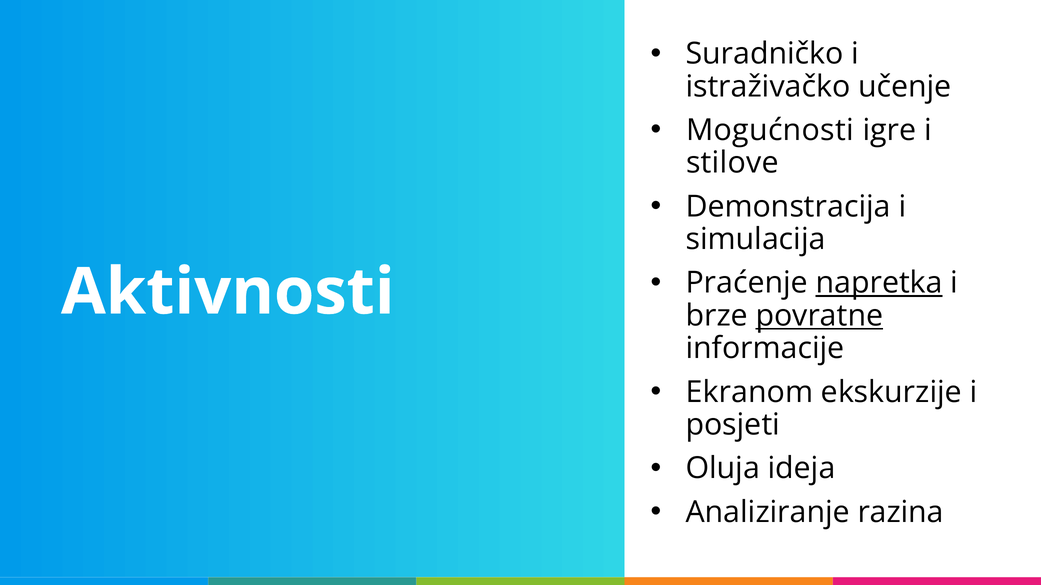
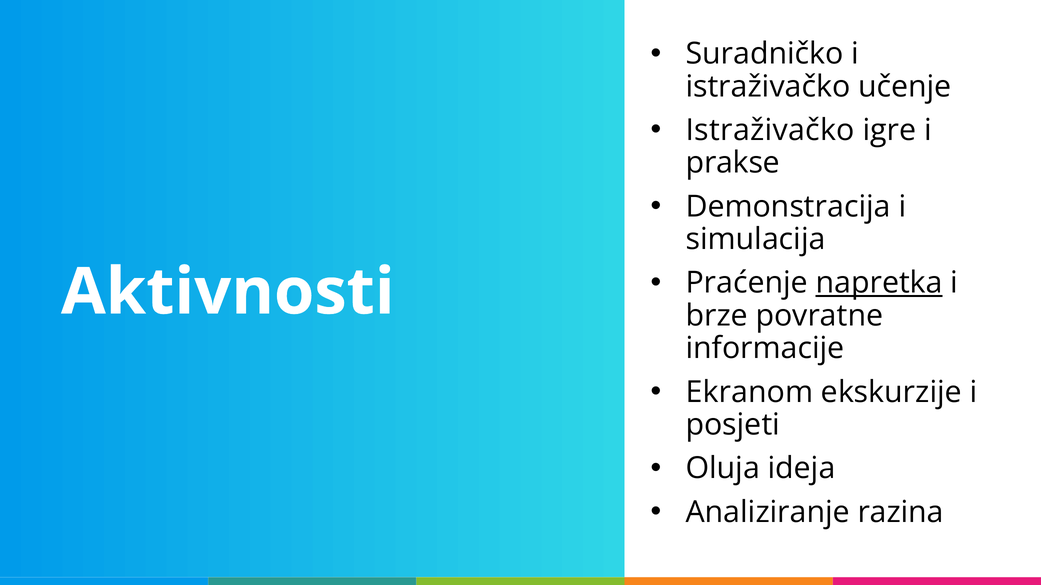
Mogućnosti at (770, 130): Mogućnosti -> Istraživačko
stilove: stilove -> prakse
povratne underline: present -> none
